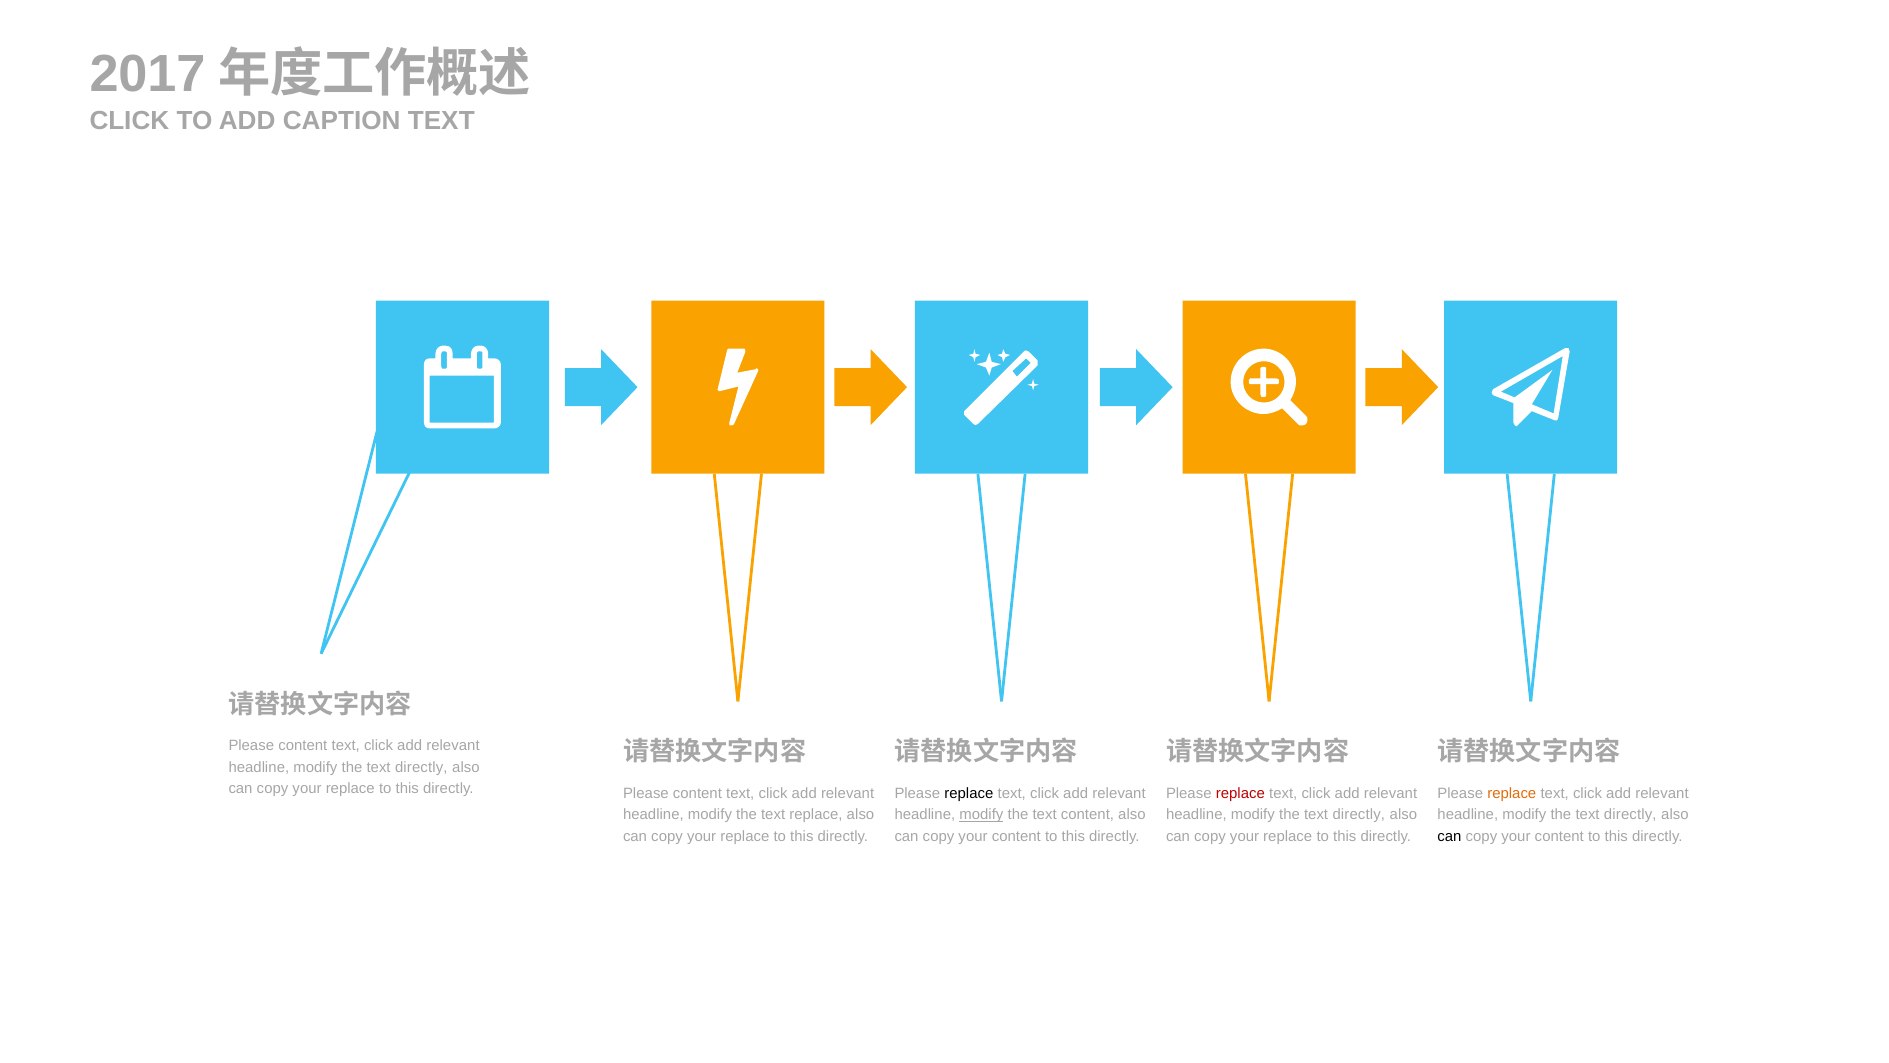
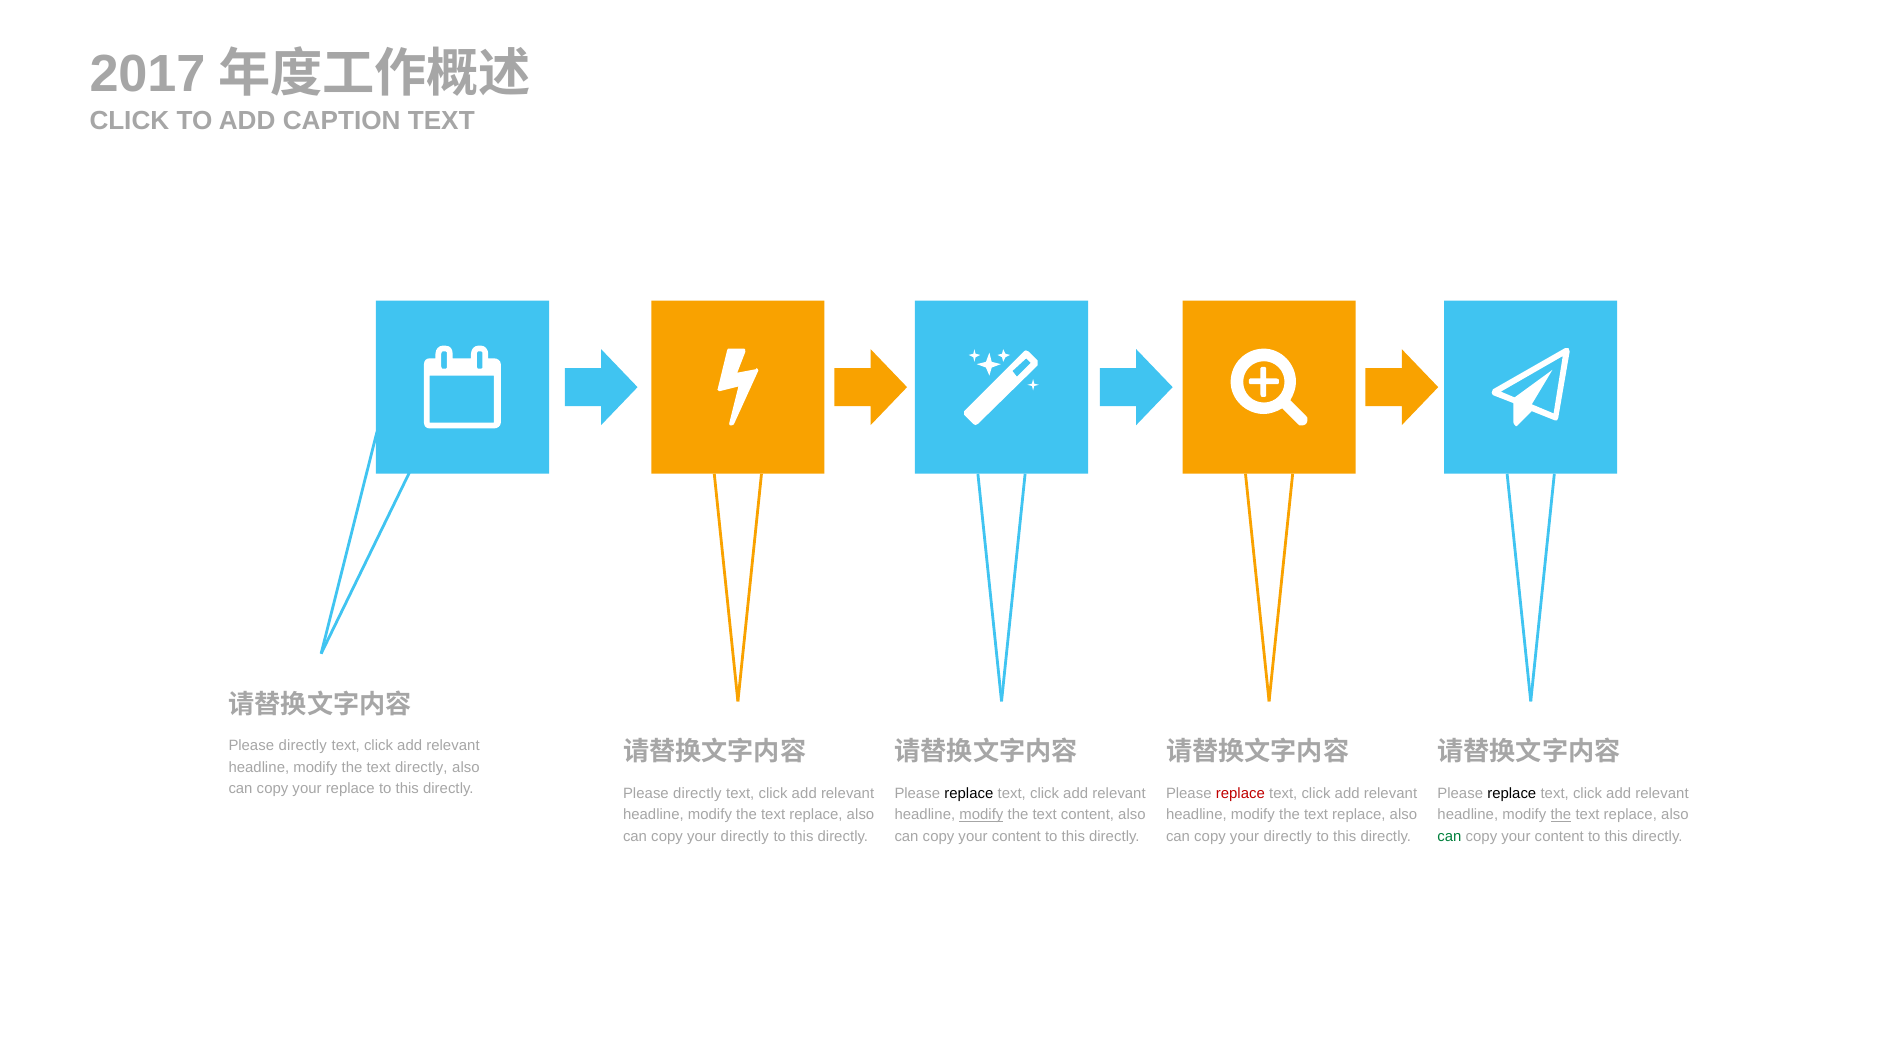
content at (303, 746): content -> directly
content at (697, 793): content -> directly
replace at (1512, 793) colour: orange -> black
directly at (1359, 815): directly -> replace
the at (1561, 815) underline: none -> present
directly at (1630, 815): directly -> replace
replace at (745, 836): replace -> directly
replace at (1288, 836): replace -> directly
can at (1449, 836) colour: black -> green
